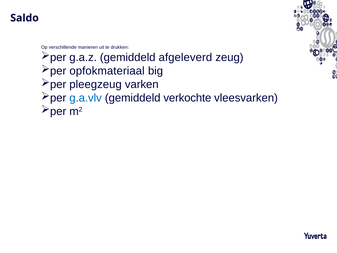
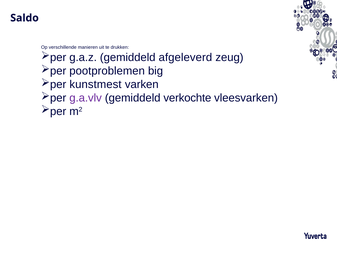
opfokmateriaal: opfokmateriaal -> pootproblemen
pleegzeug: pleegzeug -> kunstmest
g.a.vlv colour: blue -> purple
